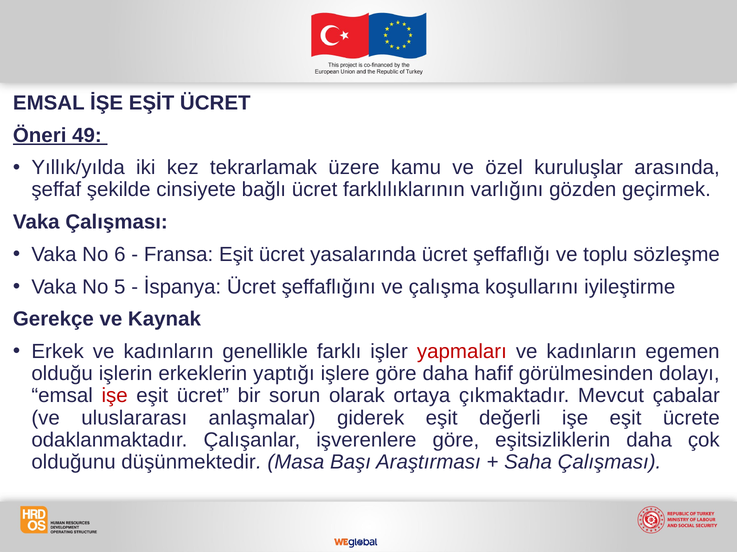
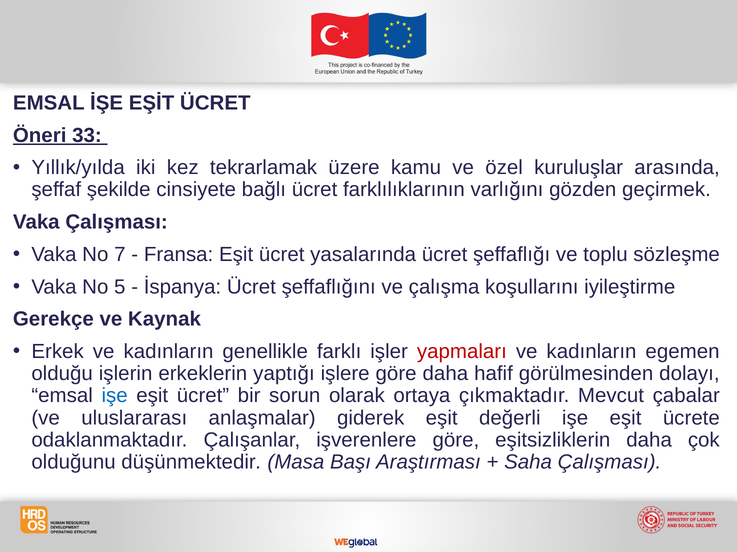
49: 49 -> 33
6: 6 -> 7
işe at (115, 396) colour: red -> blue
